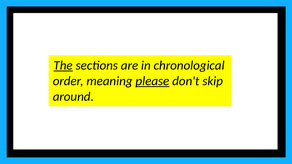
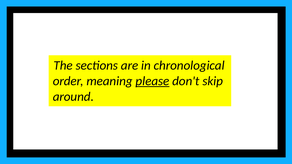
The underline: present -> none
